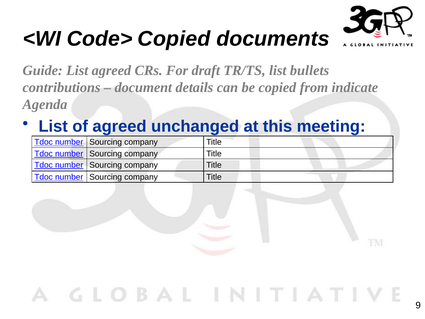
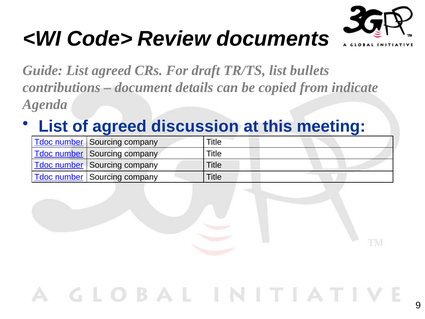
Code> Copied: Copied -> Review
unchanged: unchanged -> discussion
